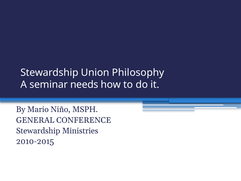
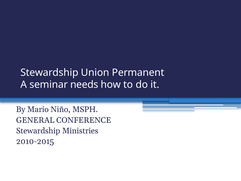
Philosophy: Philosophy -> Permanent
